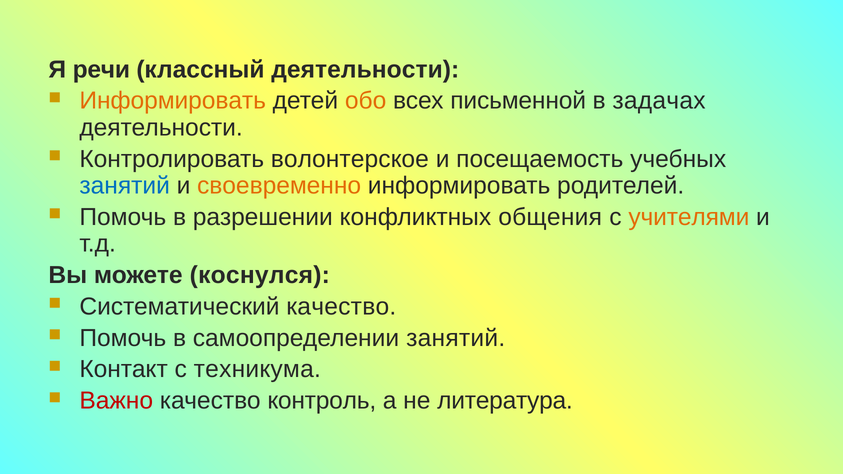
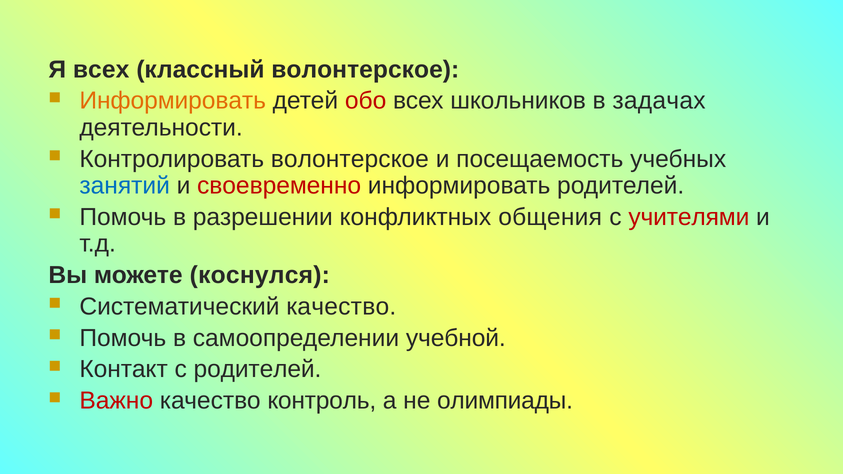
Я речи: речи -> всех
классный деятельности: деятельности -> волонтерское
обо colour: orange -> red
письменной: письменной -> школьников
своевременно colour: orange -> red
учителями colour: orange -> red
самоопределении занятий: занятий -> учебной
с техникума: техникума -> родителей
литература: литература -> олимпиады
